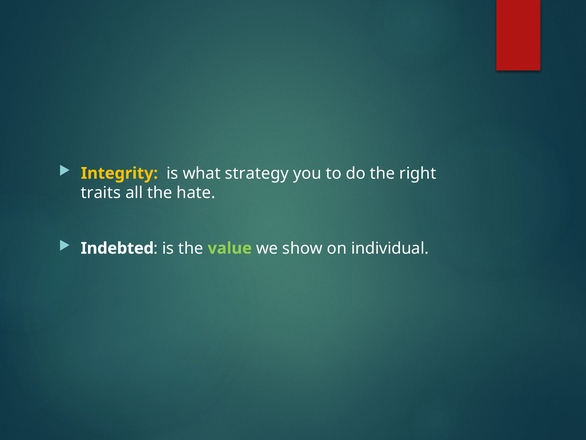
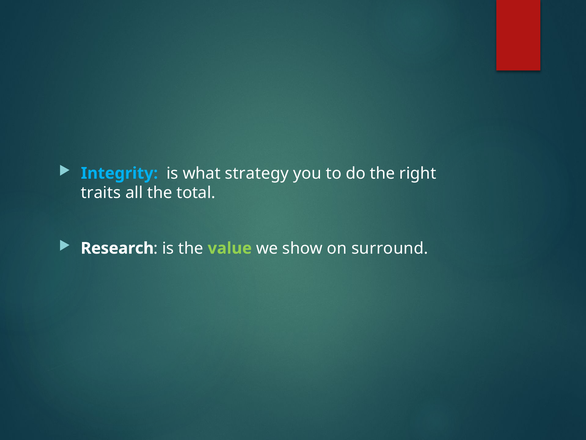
Integrity colour: yellow -> light blue
hate: hate -> total
Indebted: Indebted -> Research
individual: individual -> surround
